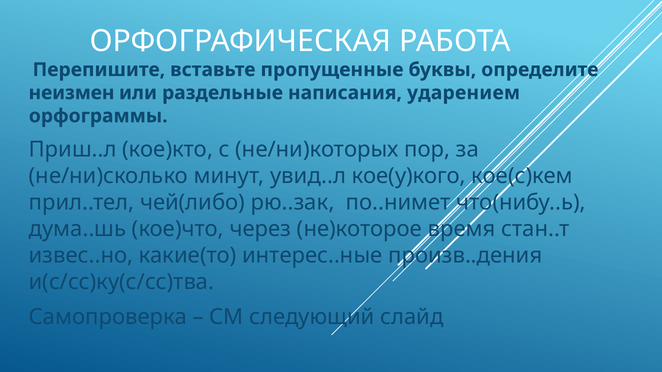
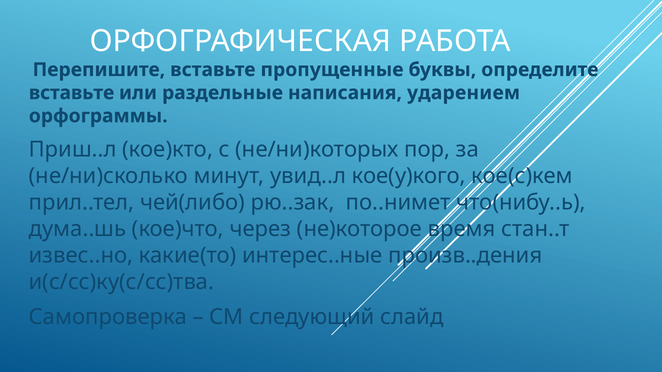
неизмен at (72, 93): неизмен -> вставьте
